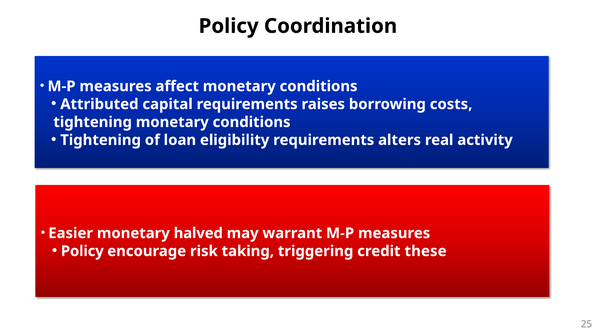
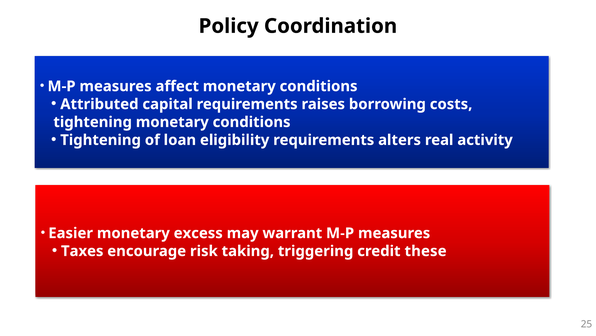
halved: halved -> excess
Policy at (82, 251): Policy -> Taxes
